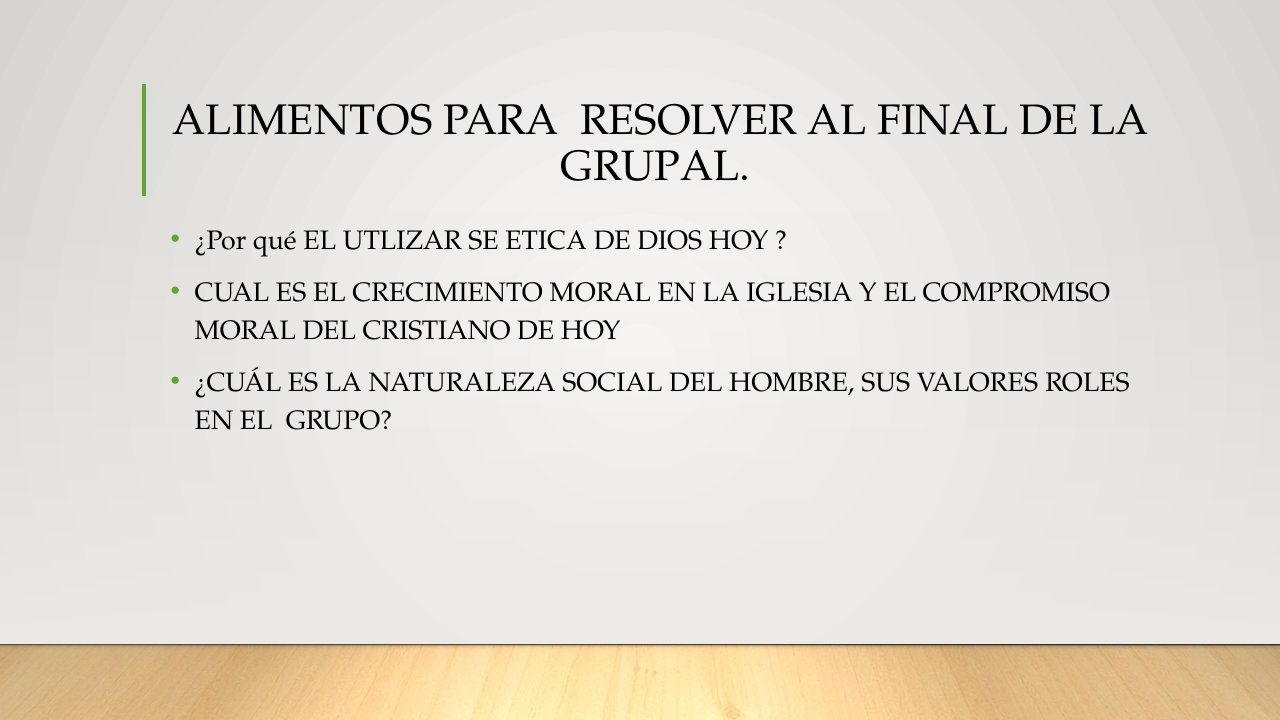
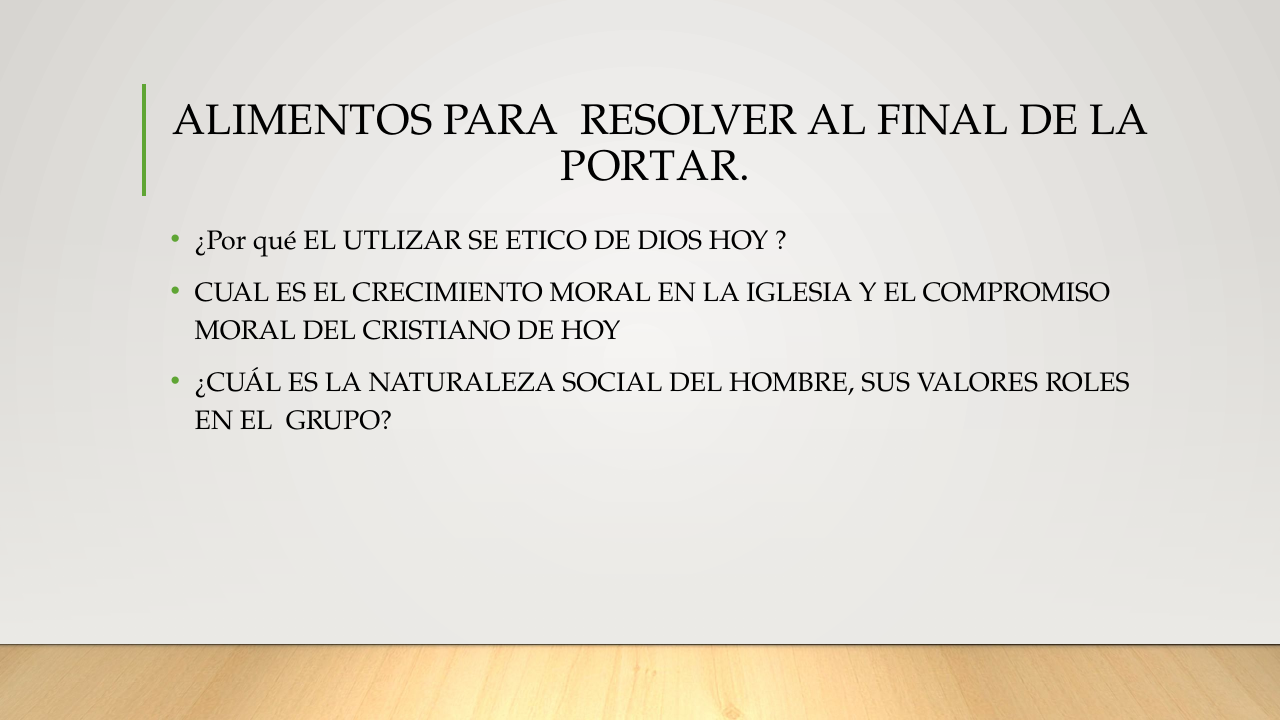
GRUPAL: GRUPAL -> PORTAR
ETICA: ETICA -> ETICO
